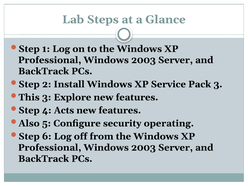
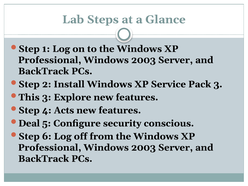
Also: Also -> Deal
operating: operating -> conscious
